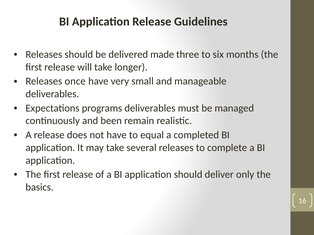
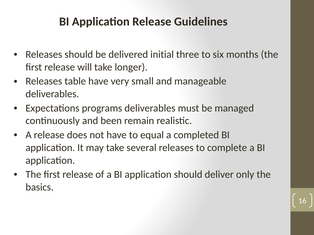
made: made -> initial
once: once -> table
